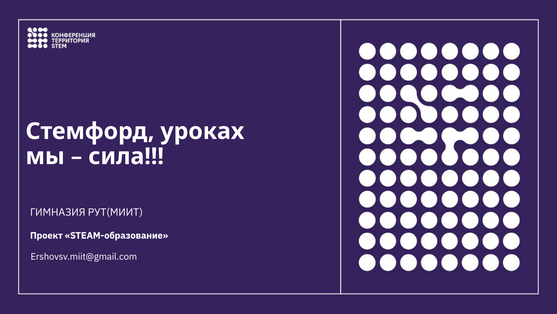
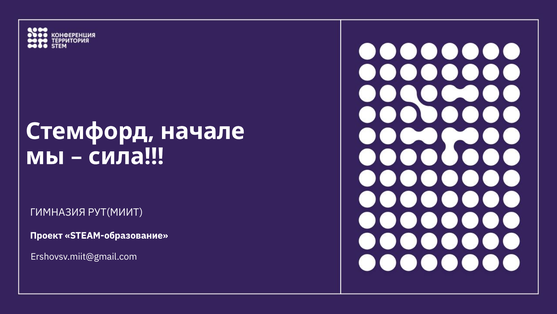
уроках: уроках -> начале
